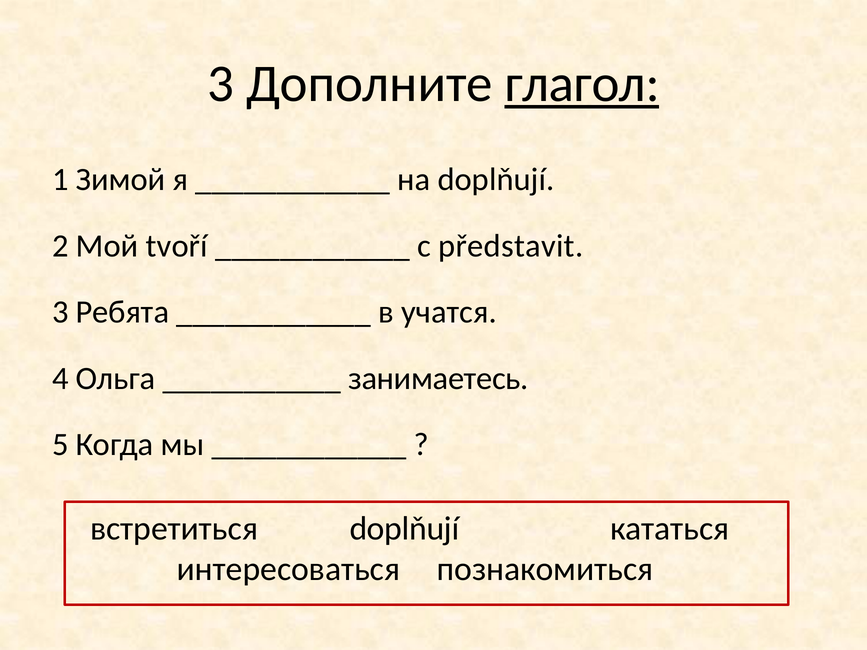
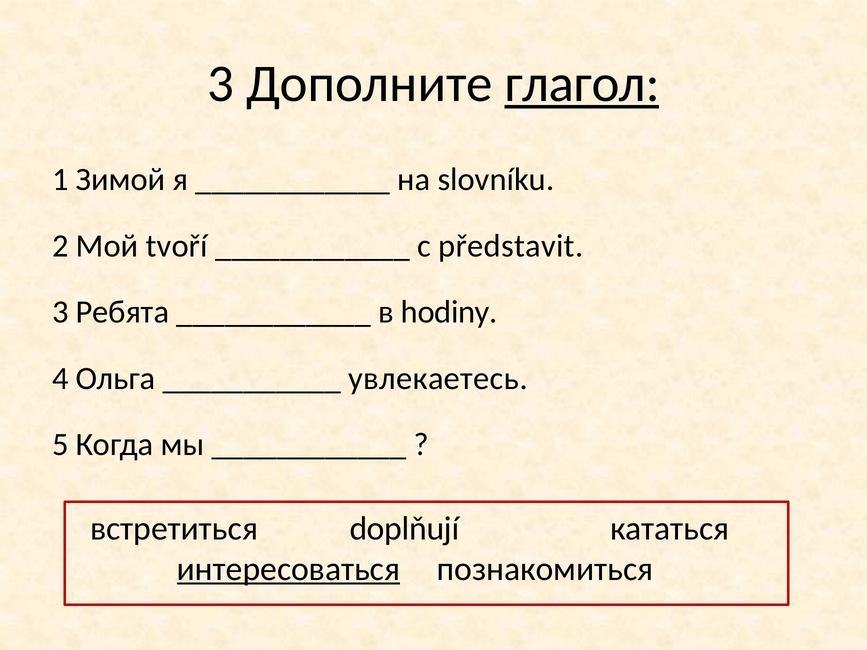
на doplňují: doplňují -> slovníku
учaтся: учaтся -> hodiny
занимаетесь: занимаетесь -> увлекаетесь
интересоваться underline: none -> present
